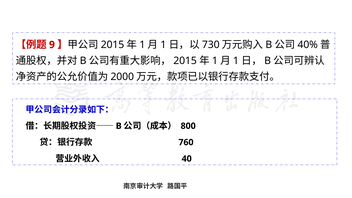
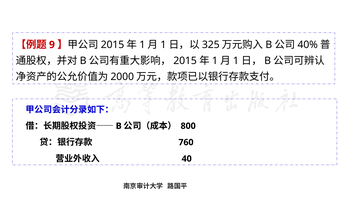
730: 730 -> 325
